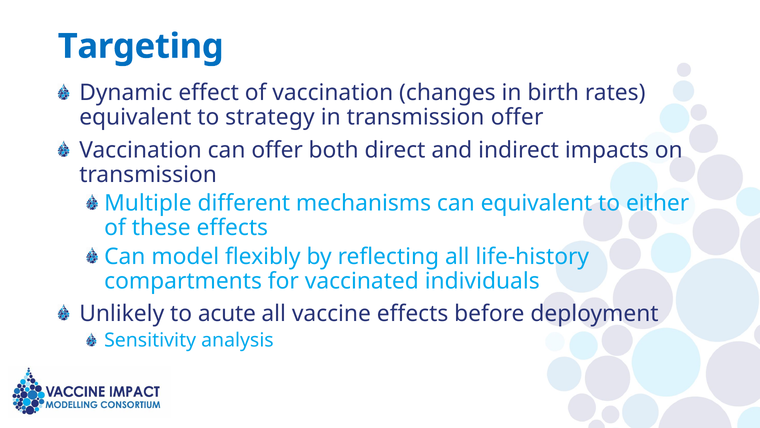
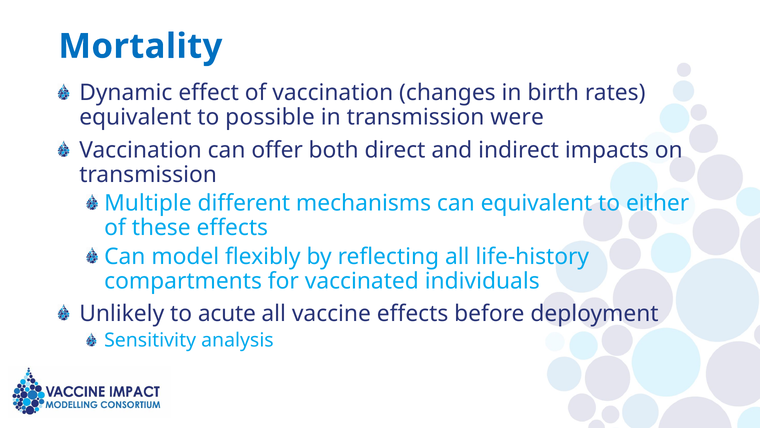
Targeting: Targeting -> Mortality
strategy: strategy -> possible
transmission offer: offer -> were
